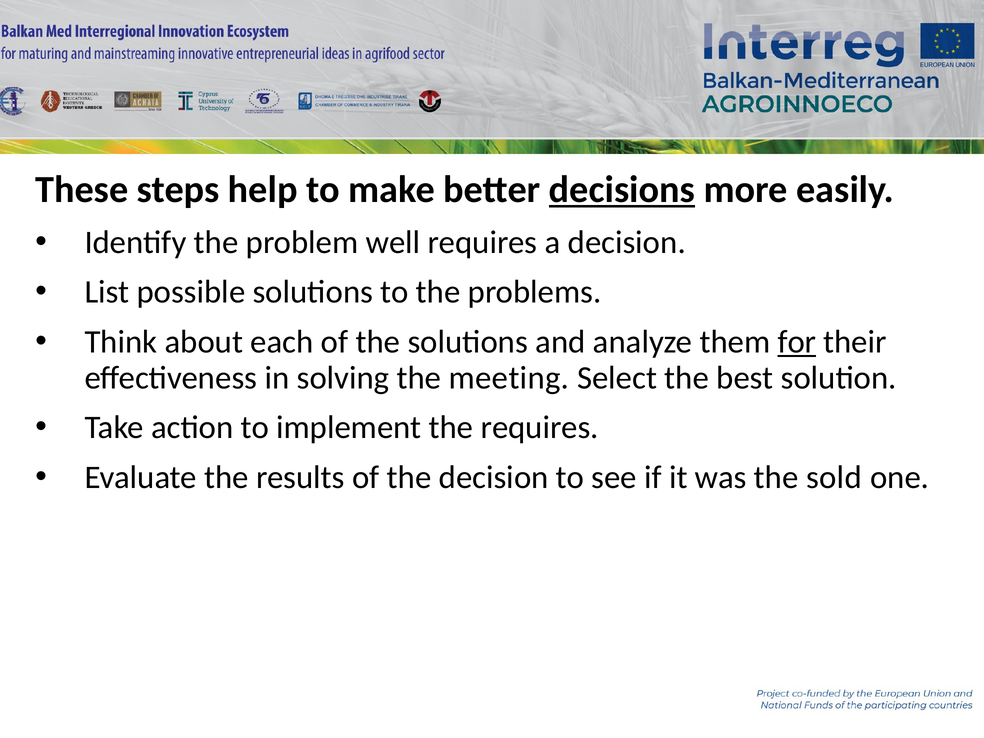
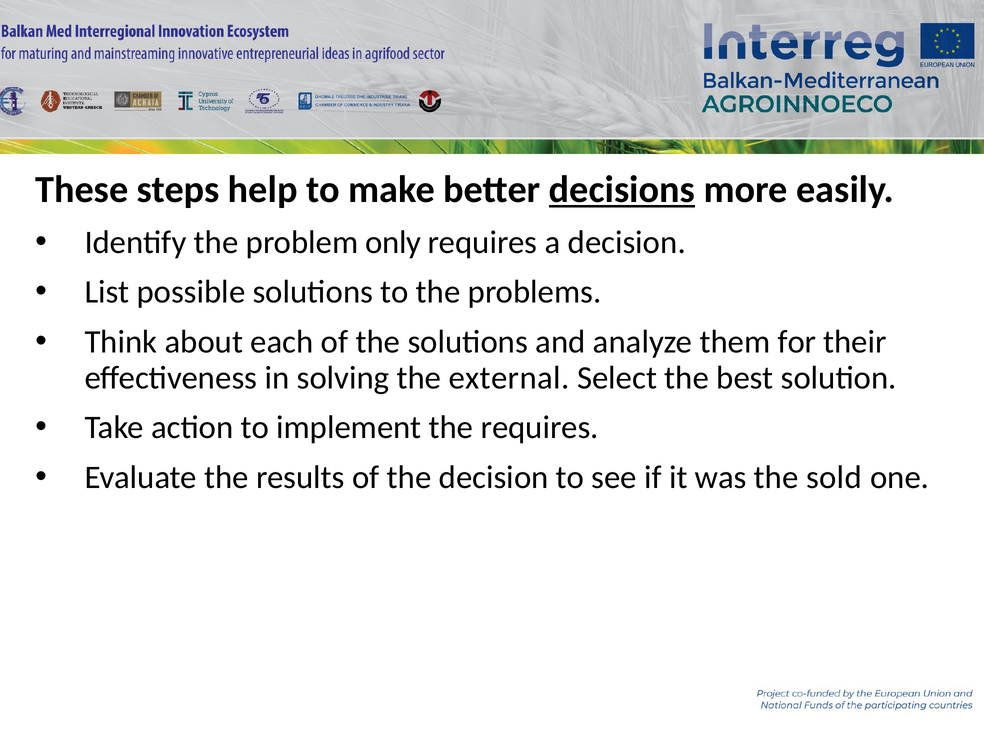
well: well -> only
for underline: present -> none
meeting: meeting -> external
